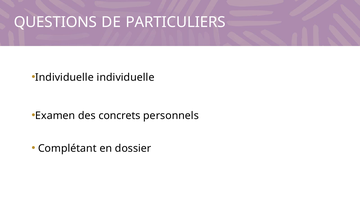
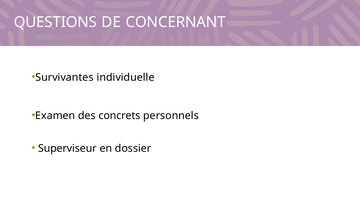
PARTICULIERS: PARTICULIERS -> CONCERNANT
Individuelle at (64, 77): Individuelle -> Survivantes
Complétant: Complétant -> Superviseur
